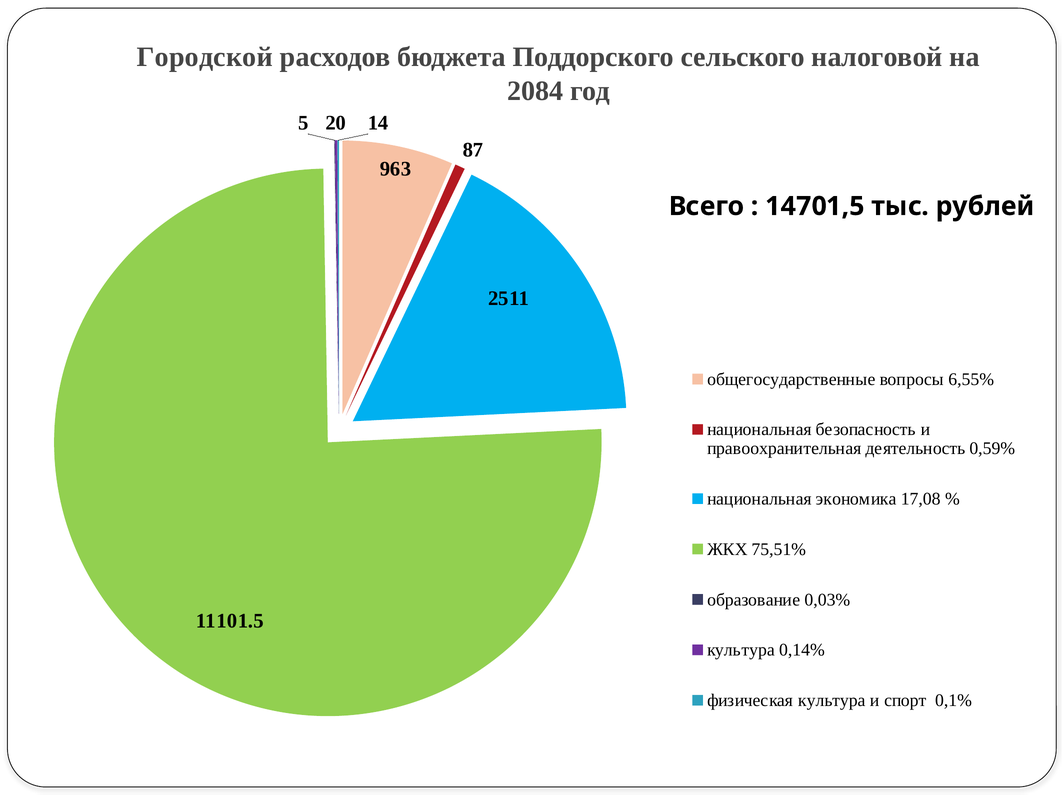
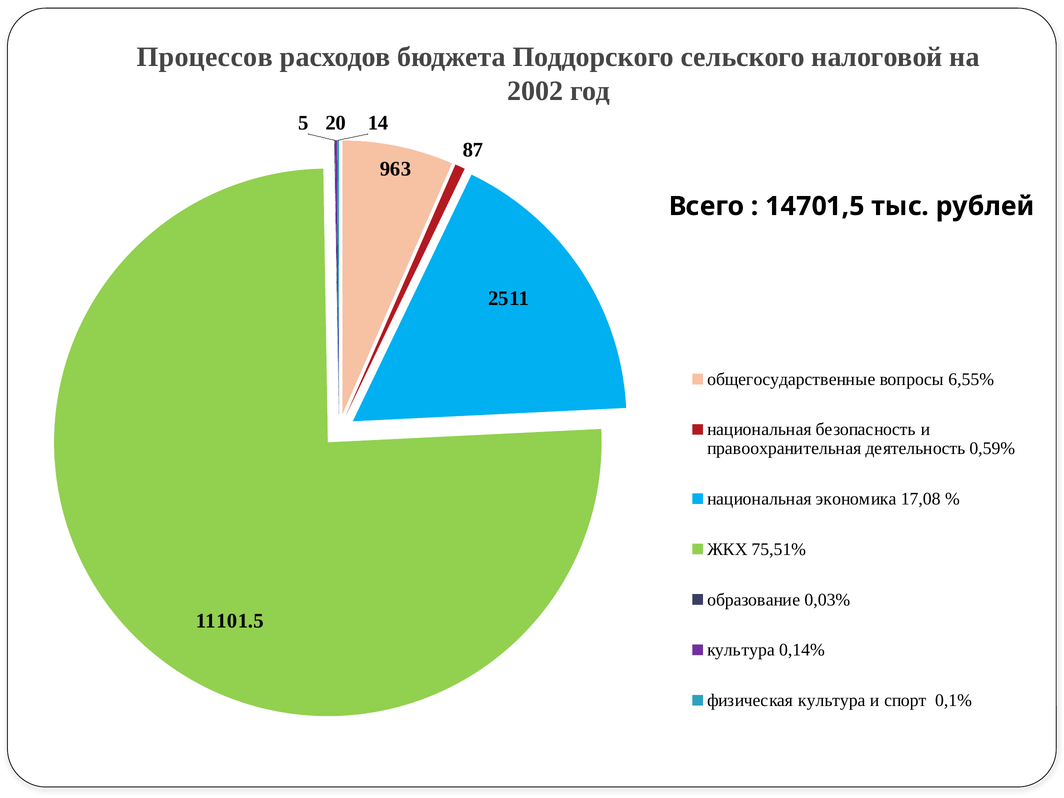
Городской: Городской -> Процессов
2084: 2084 -> 2002
